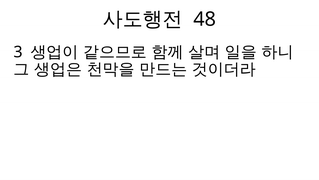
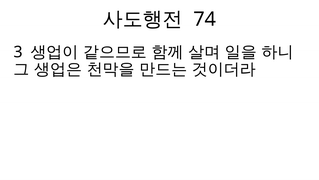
48: 48 -> 74
